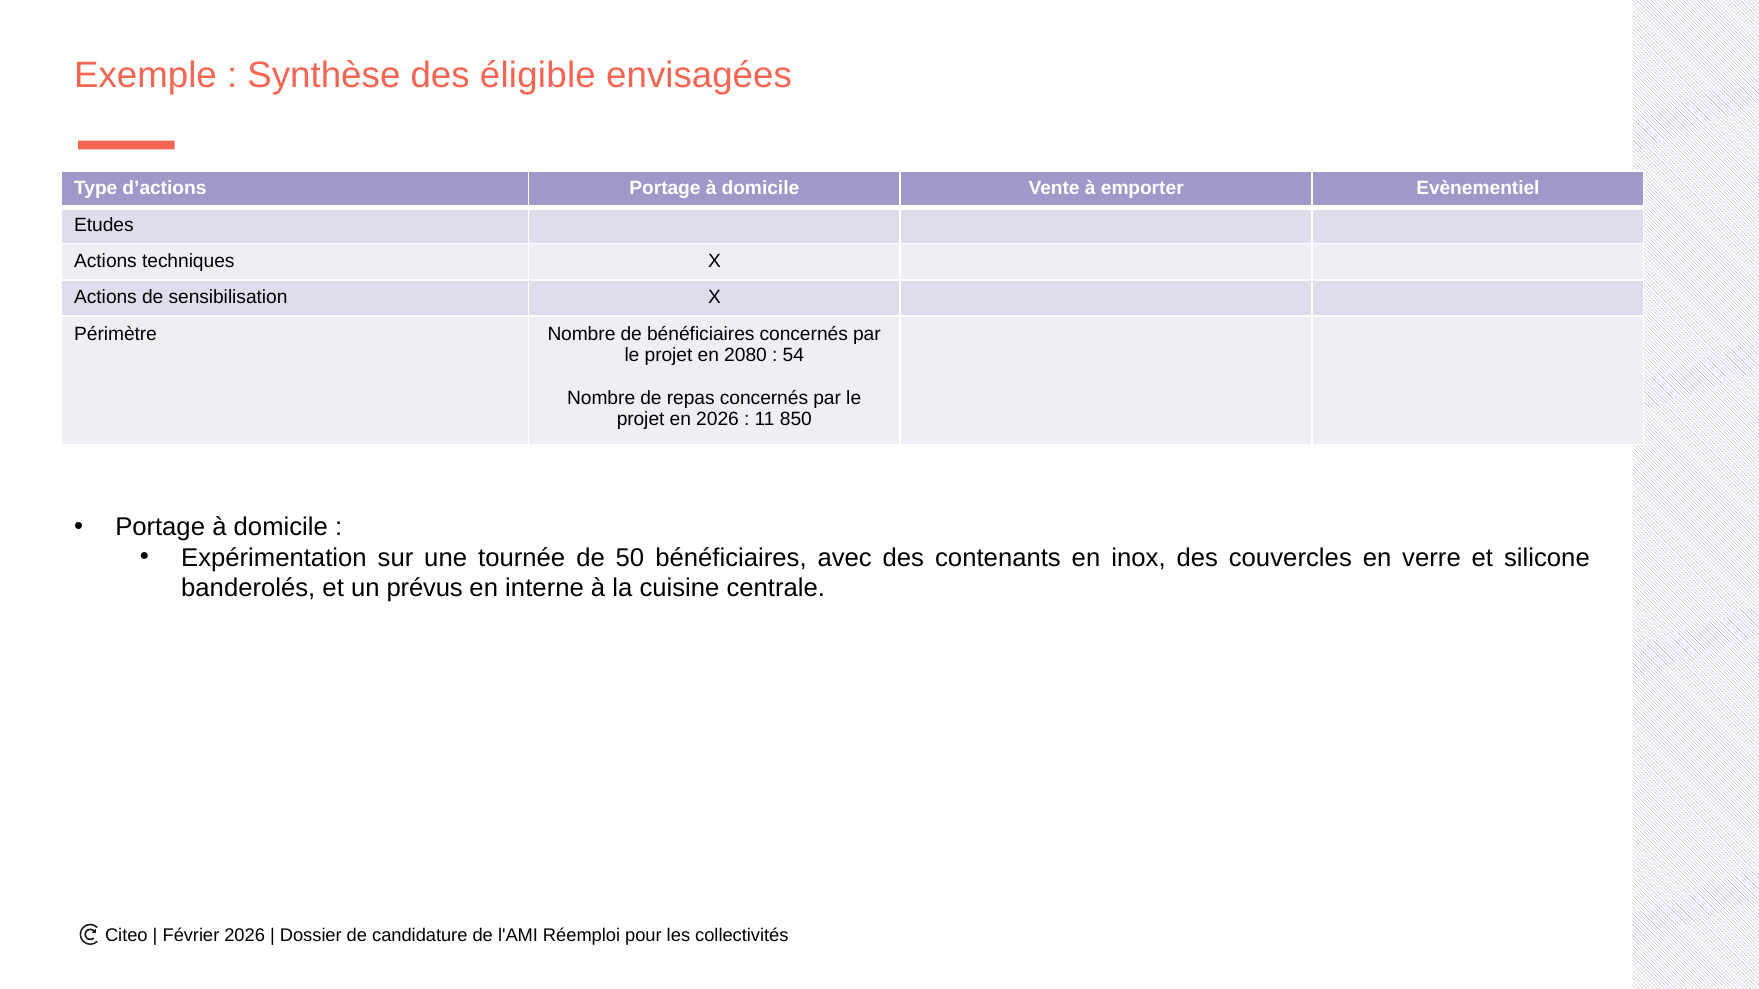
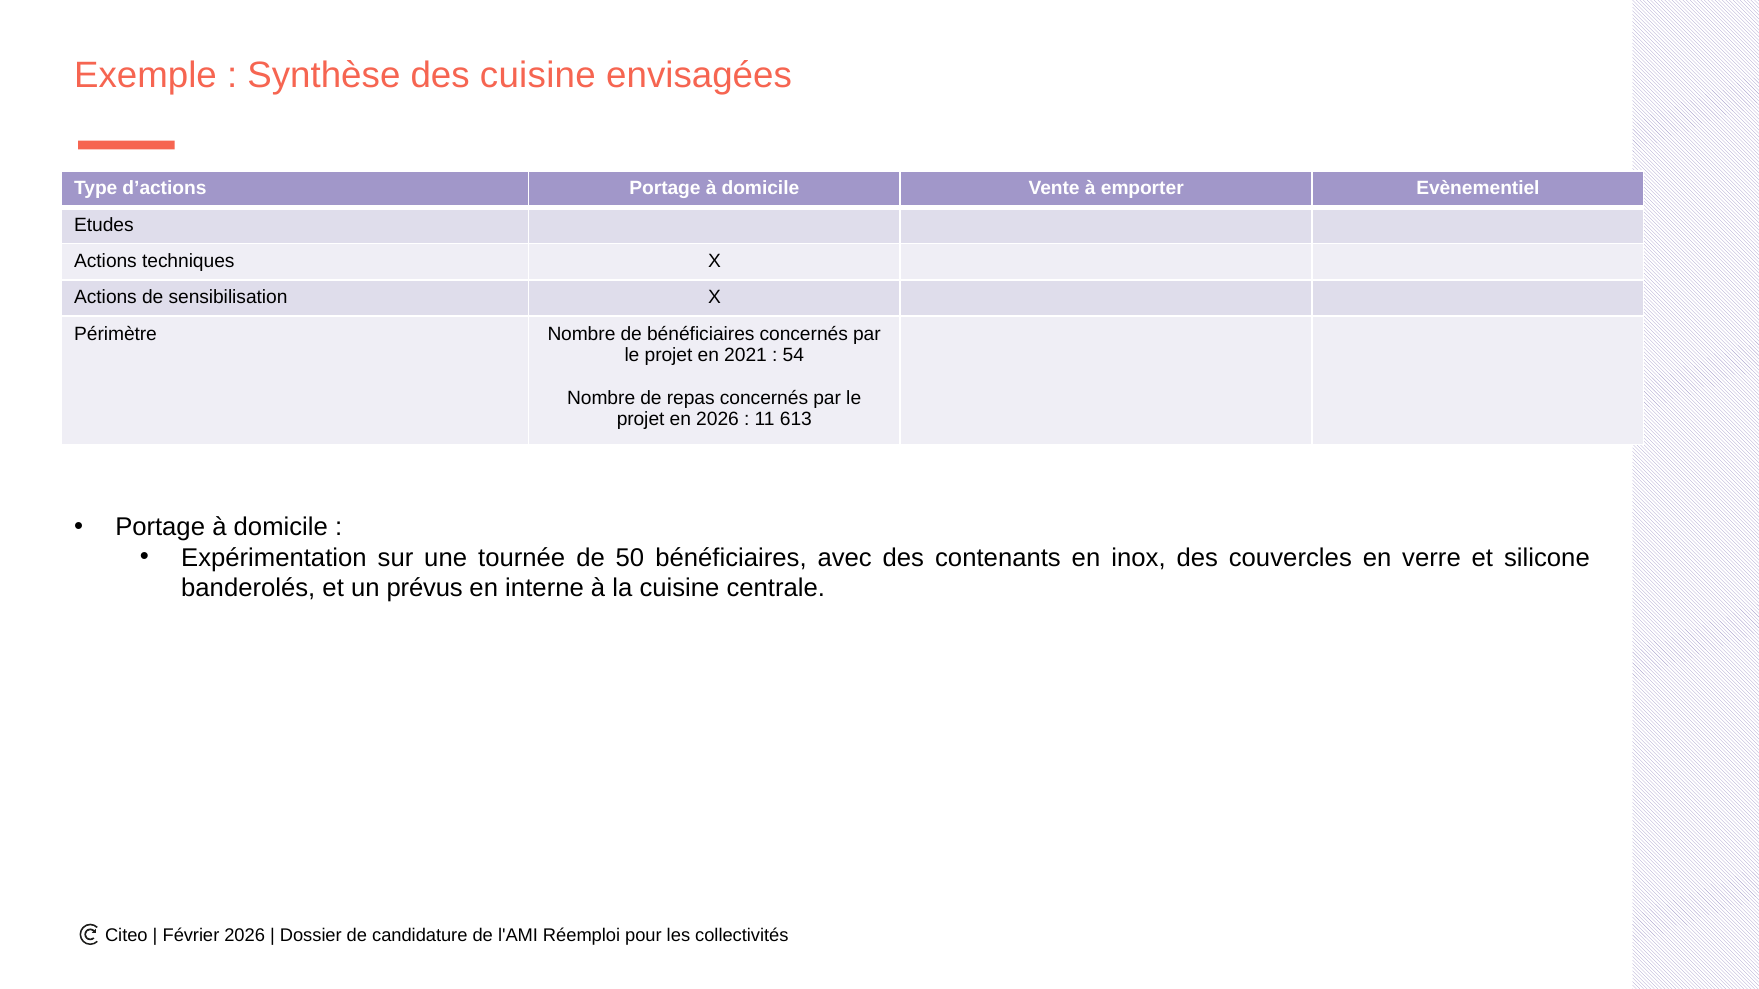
des éligible: éligible -> cuisine
2080: 2080 -> 2021
850: 850 -> 613
